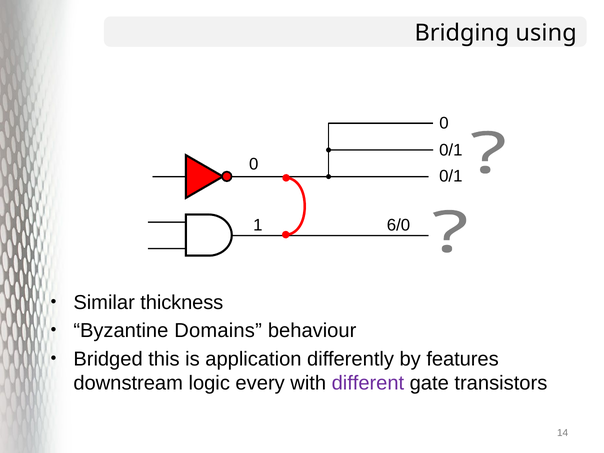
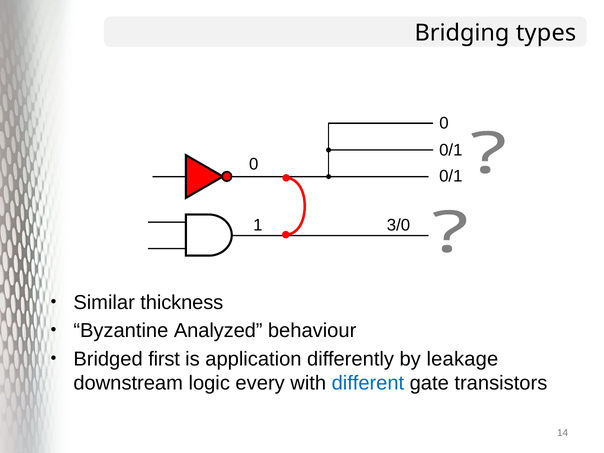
using: using -> types
6/0: 6/0 -> 3/0
Domains: Domains -> Analyzed
this: this -> first
features: features -> leakage
different colour: purple -> blue
